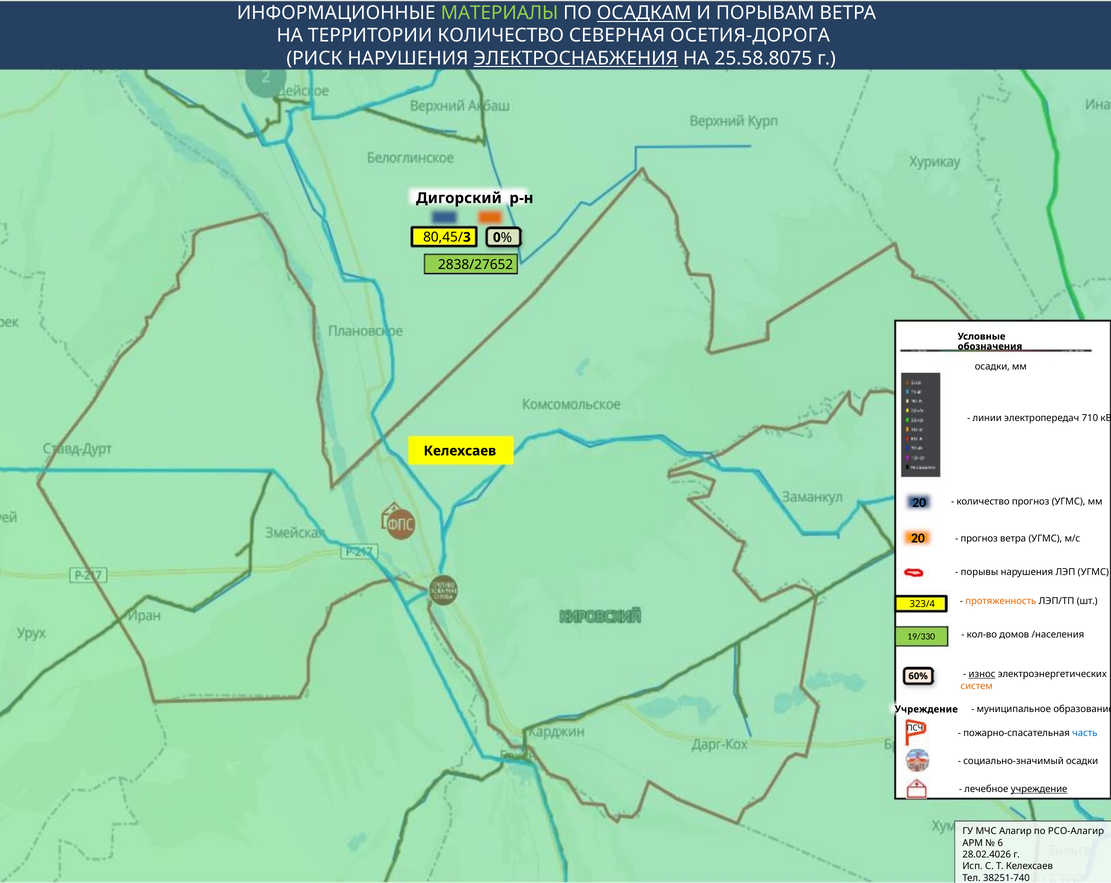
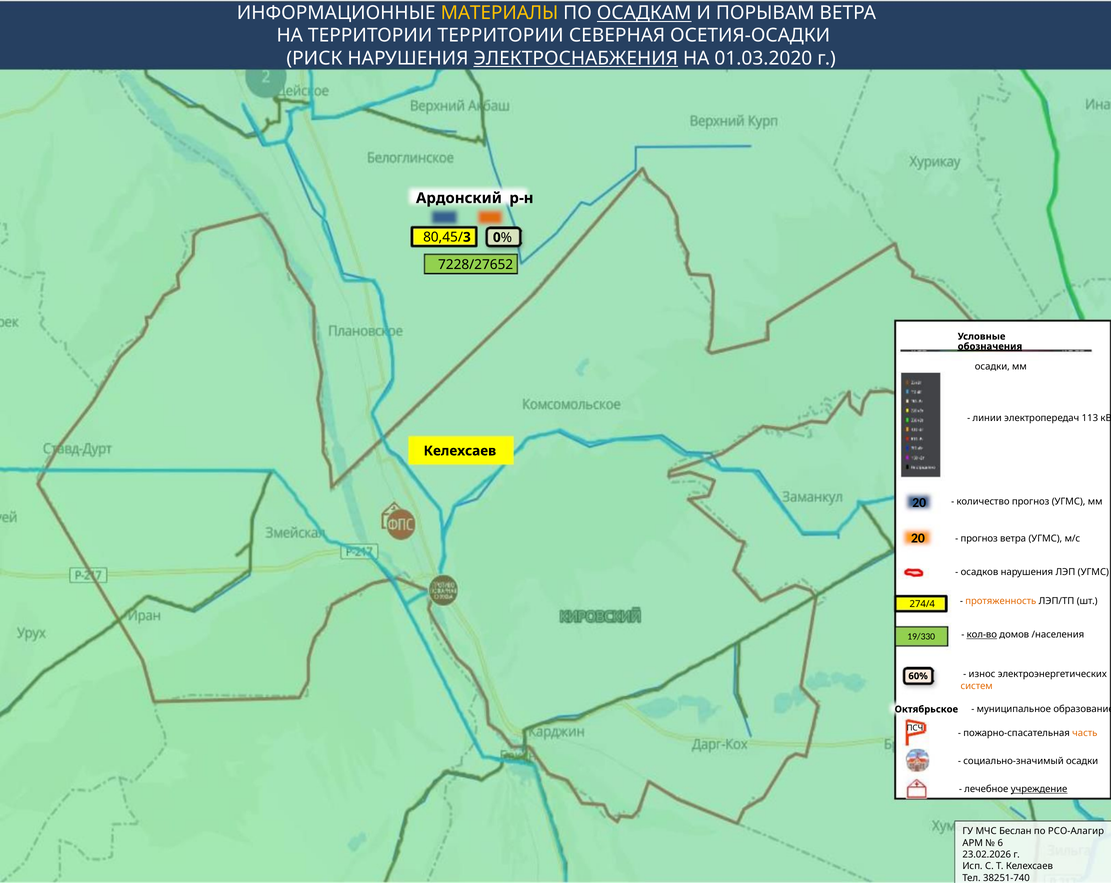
МАТЕРИАЛЫ colour: light green -> yellow
ТЕРРИТОРИИ КОЛИЧЕСТВО: КОЛИЧЕСТВО -> ТЕРРИТОРИИ
ОСЕТИЯ-ДОРОГА: ОСЕТИЯ-ДОРОГА -> ОСЕТИЯ-ОСАДКИ
25.58.8075: 25.58.8075 -> 01.03.2020
Дигорский: Дигорский -> Ардонский
2838/27652: 2838/27652 -> 7228/27652
обозначения underline: none -> present
710: 710 -> 113
порывы: порывы -> осадков
323/4: 323/4 -> 274/4
кол-во underline: none -> present
износ underline: present -> none
Учреждение at (926, 709): Учреждение -> Октябрьское
часть colour: blue -> orange
Алагир: Алагир -> Беслан
28.02.4026: 28.02.4026 -> 23.02.2026
